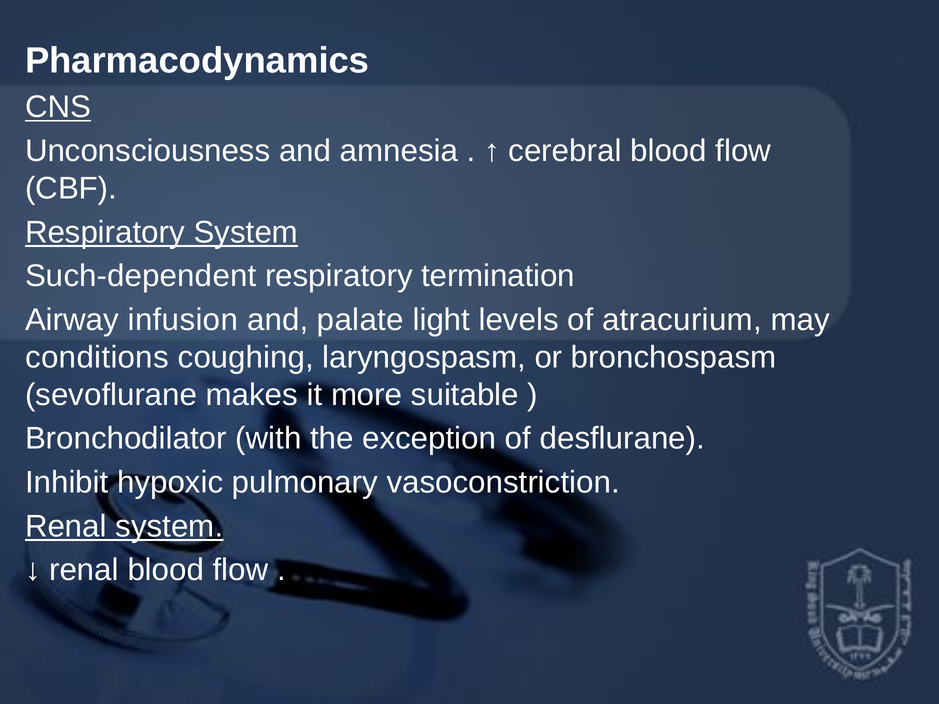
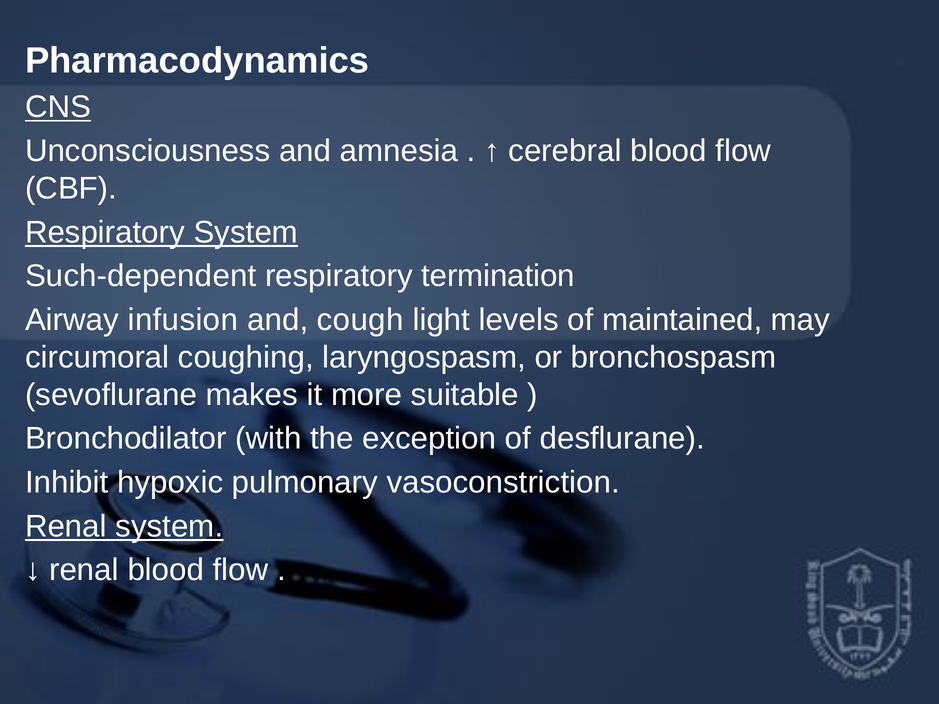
palate: palate -> cough
atracurium: atracurium -> maintained
conditions: conditions -> circumoral
